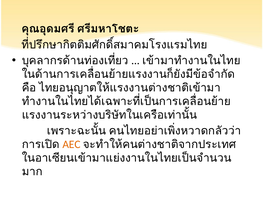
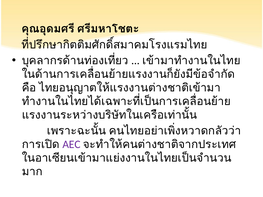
AEC colour: orange -> purple
